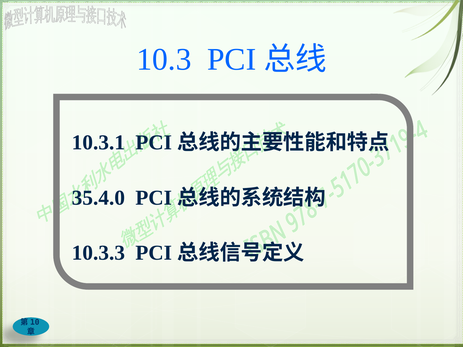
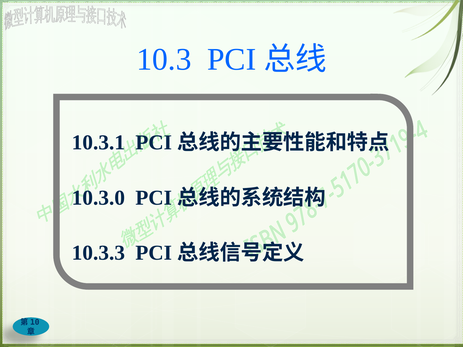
35.4.0: 35.4.0 -> 10.3.0
